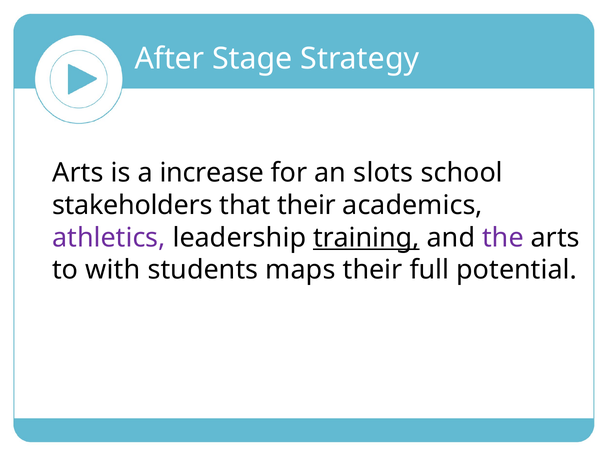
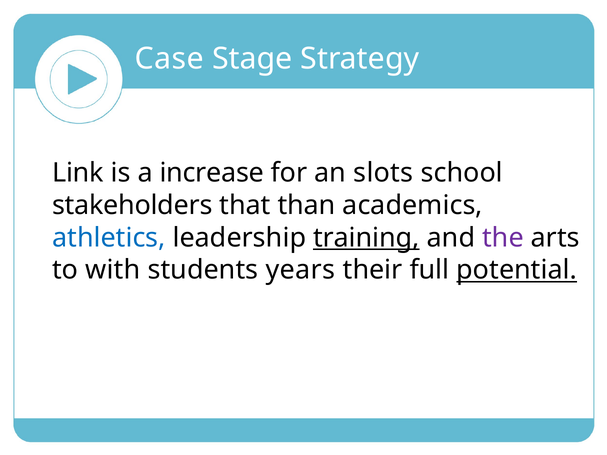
After: After -> Case
Arts at (78, 173): Arts -> Link
that their: their -> than
athletics colour: purple -> blue
maps: maps -> years
potential underline: none -> present
